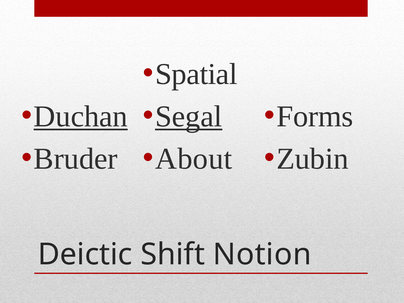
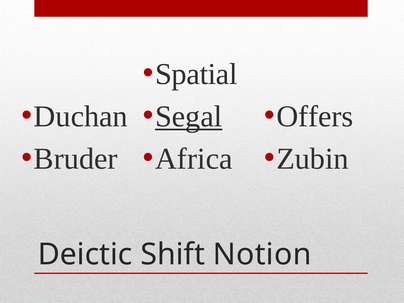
Duchan underline: present -> none
Forms: Forms -> Offers
About: About -> Africa
